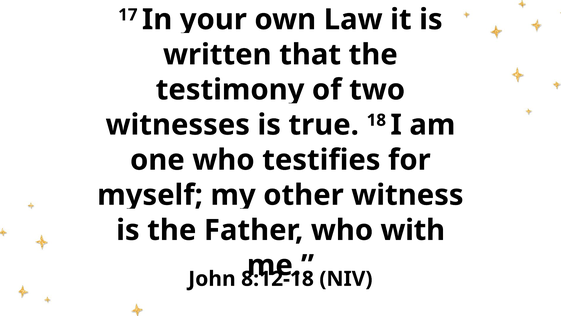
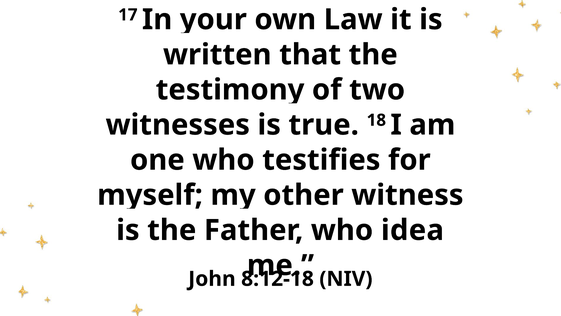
with: with -> idea
